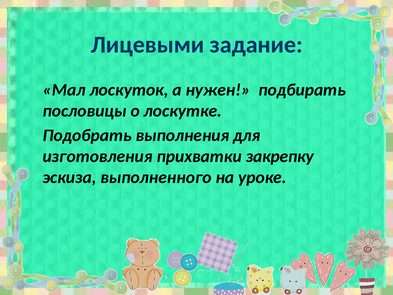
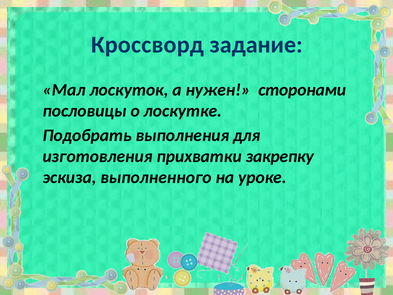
Лицевыми: Лицевыми -> Кроссворд
подбирать: подбирать -> сторонами
